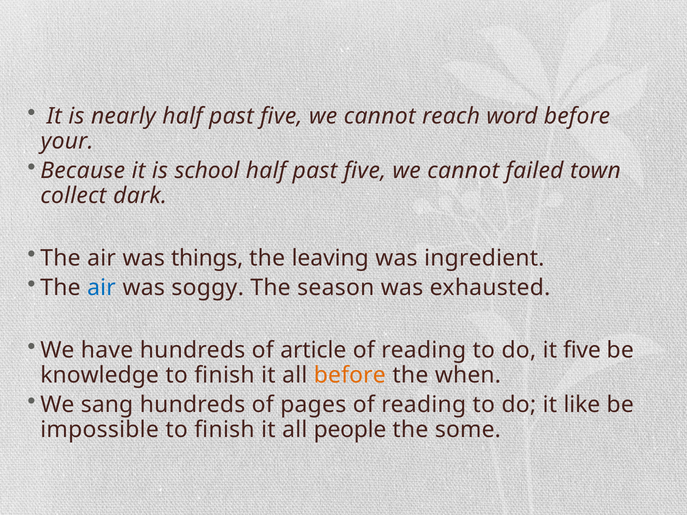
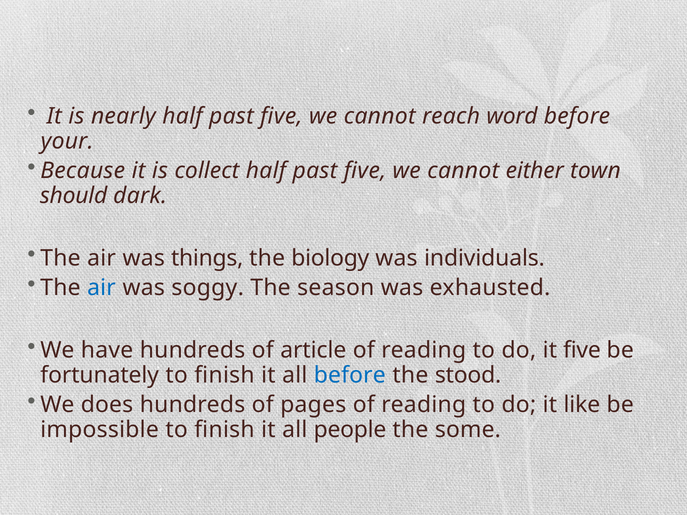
school: school -> collect
failed: failed -> either
collect: collect -> should
leaving: leaving -> biology
ingredient: ingredient -> individuals
knowledge: knowledge -> fortunately
before at (350, 375) colour: orange -> blue
when: when -> stood
sang: sang -> does
